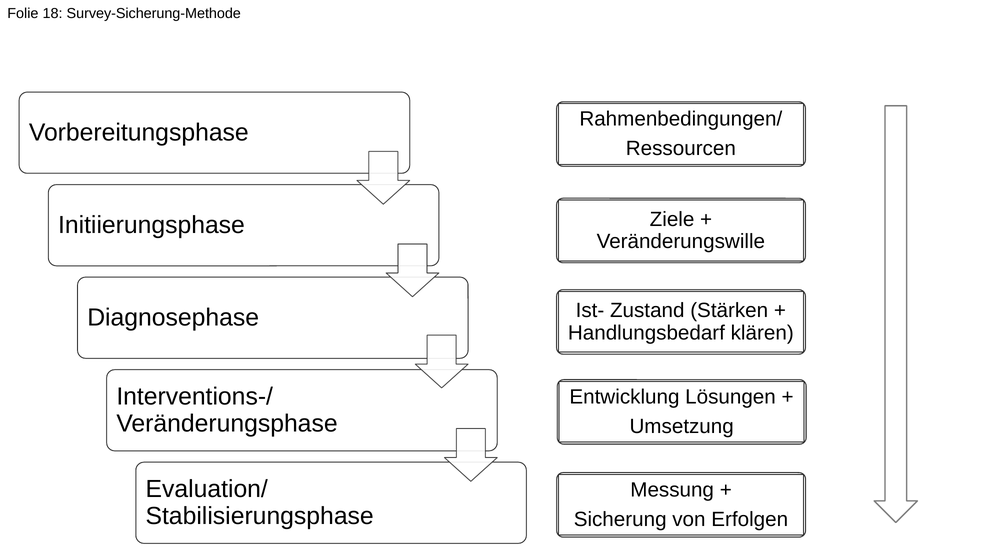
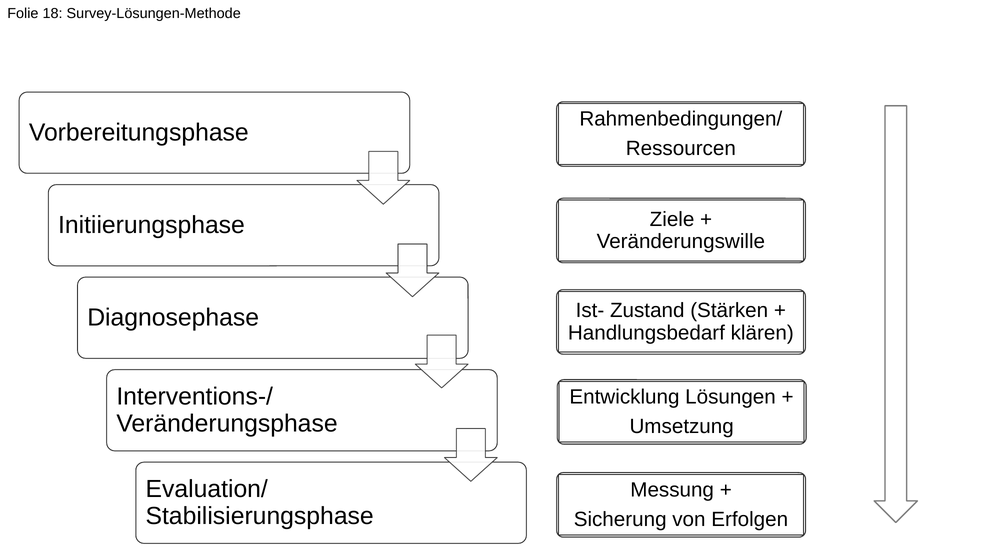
Survey-Sicherung-Methode: Survey-Sicherung-Methode -> Survey-Lösungen-Methode
